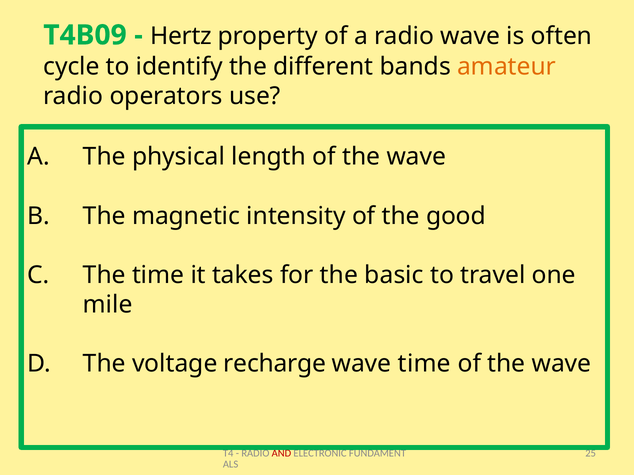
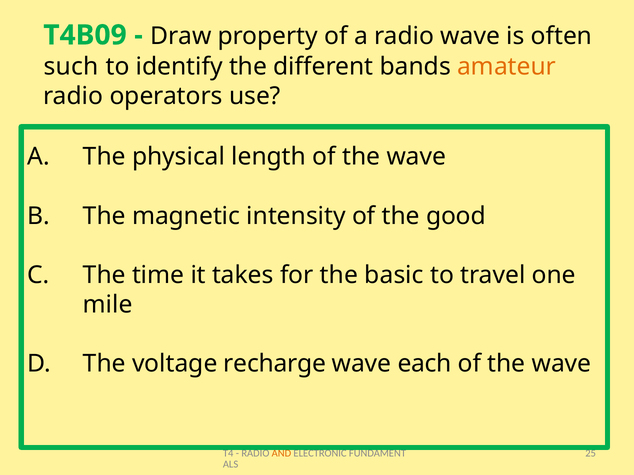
Hertz: Hertz -> Draw
cycle: cycle -> such
wave time: time -> each
AND colour: red -> orange
